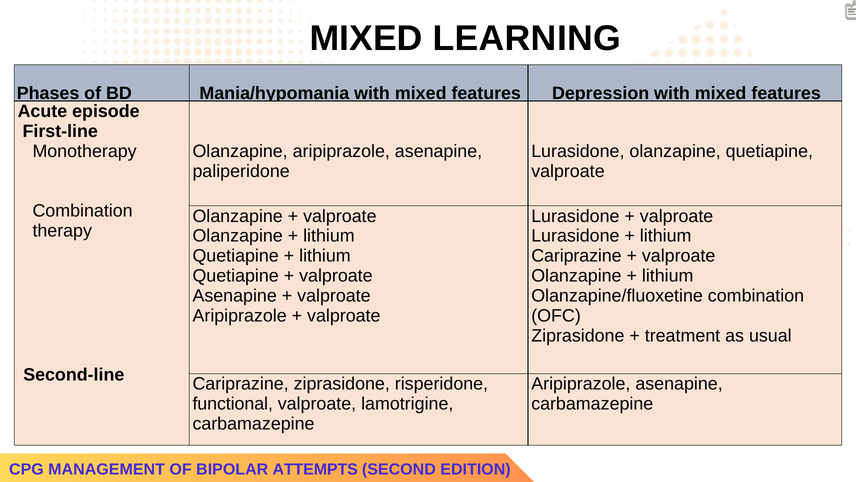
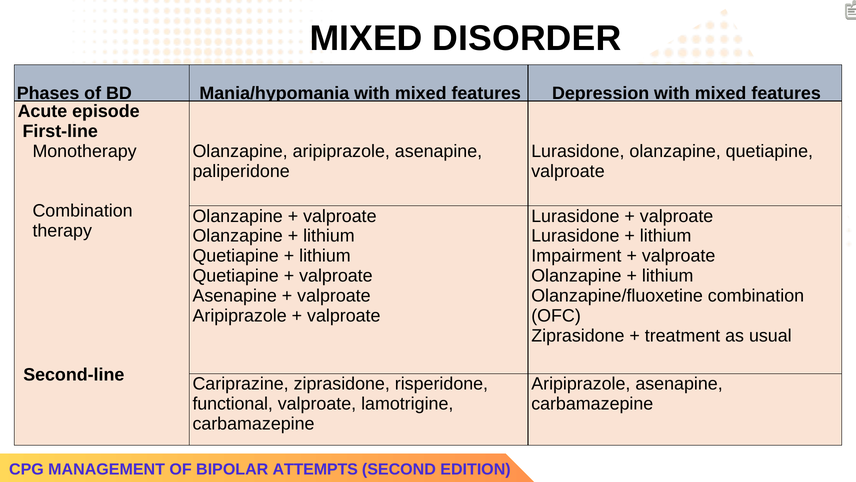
LEARNING: LEARNING -> DISORDER
Cariprazine at (576, 256): Cariprazine -> Impairment
